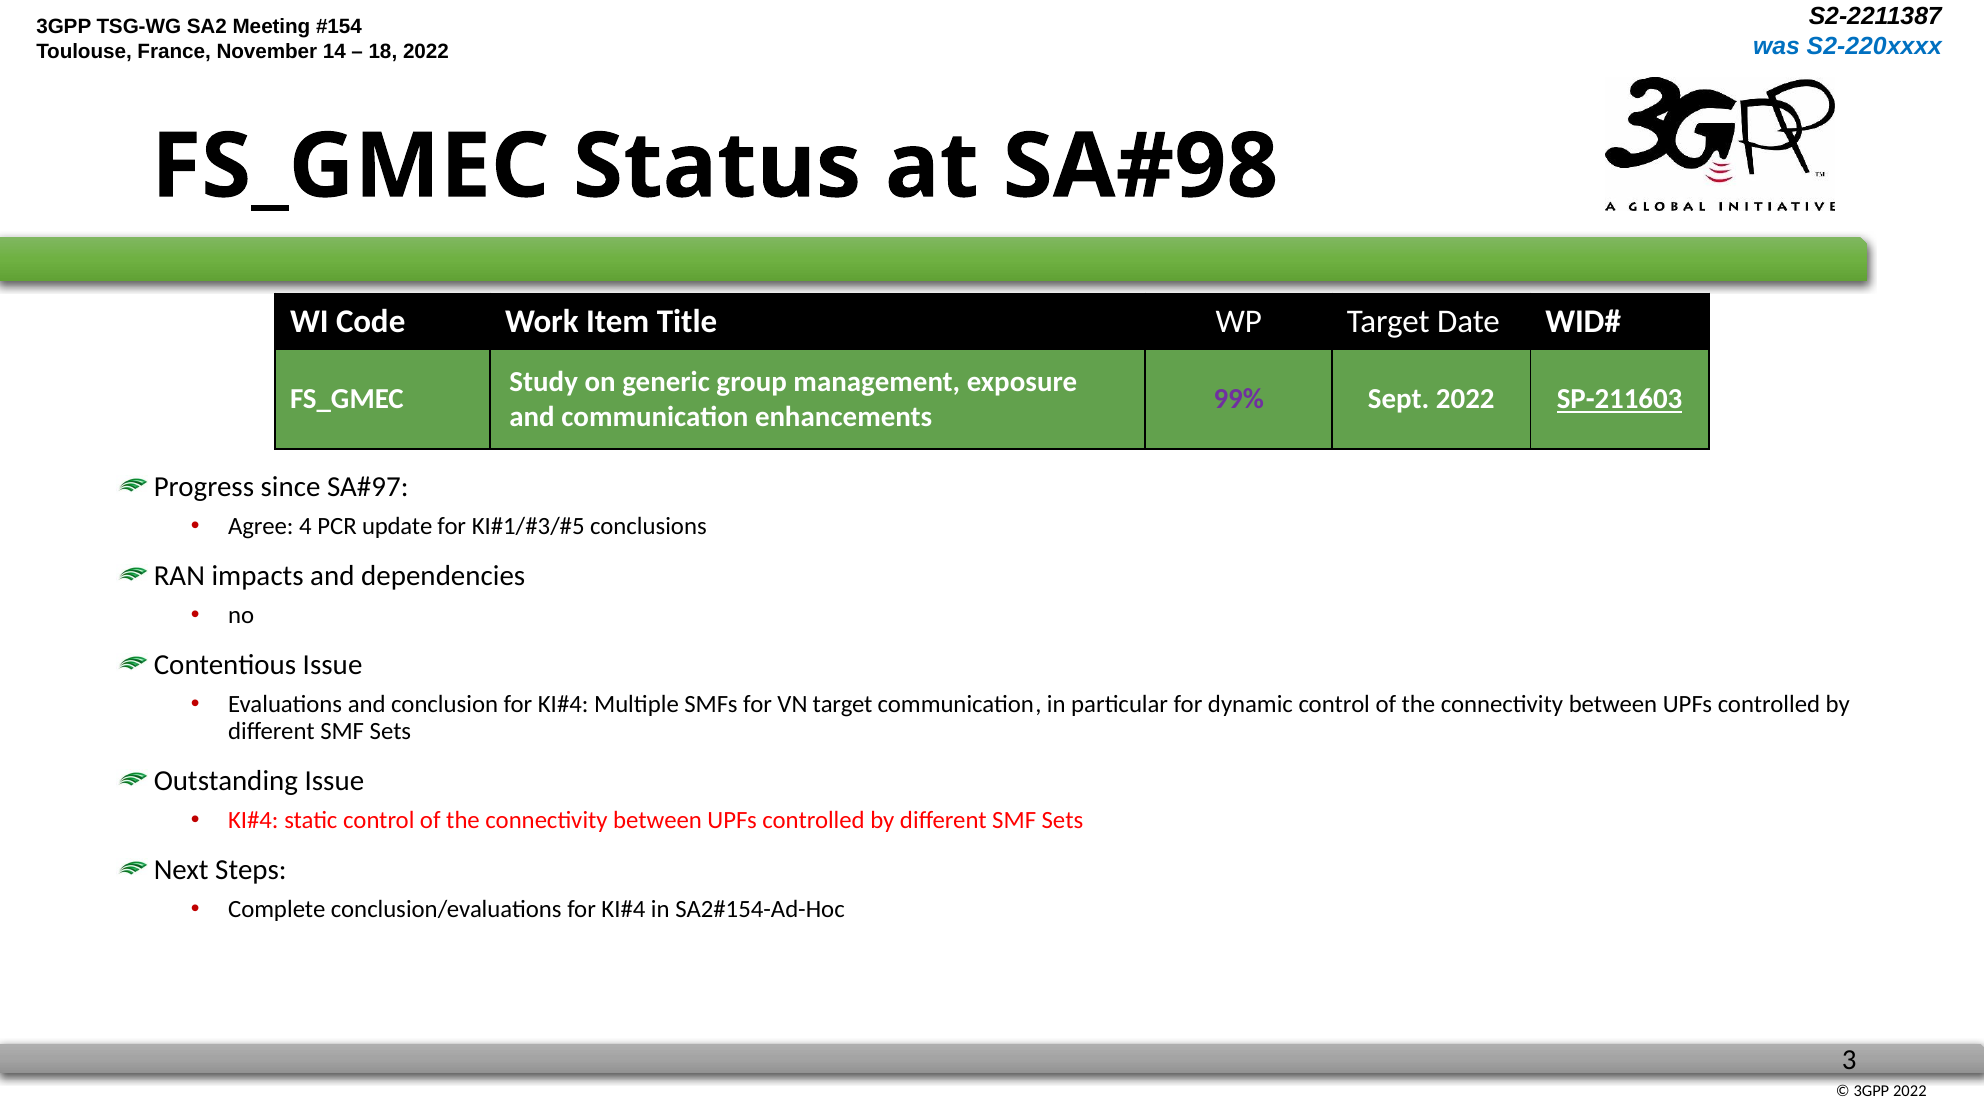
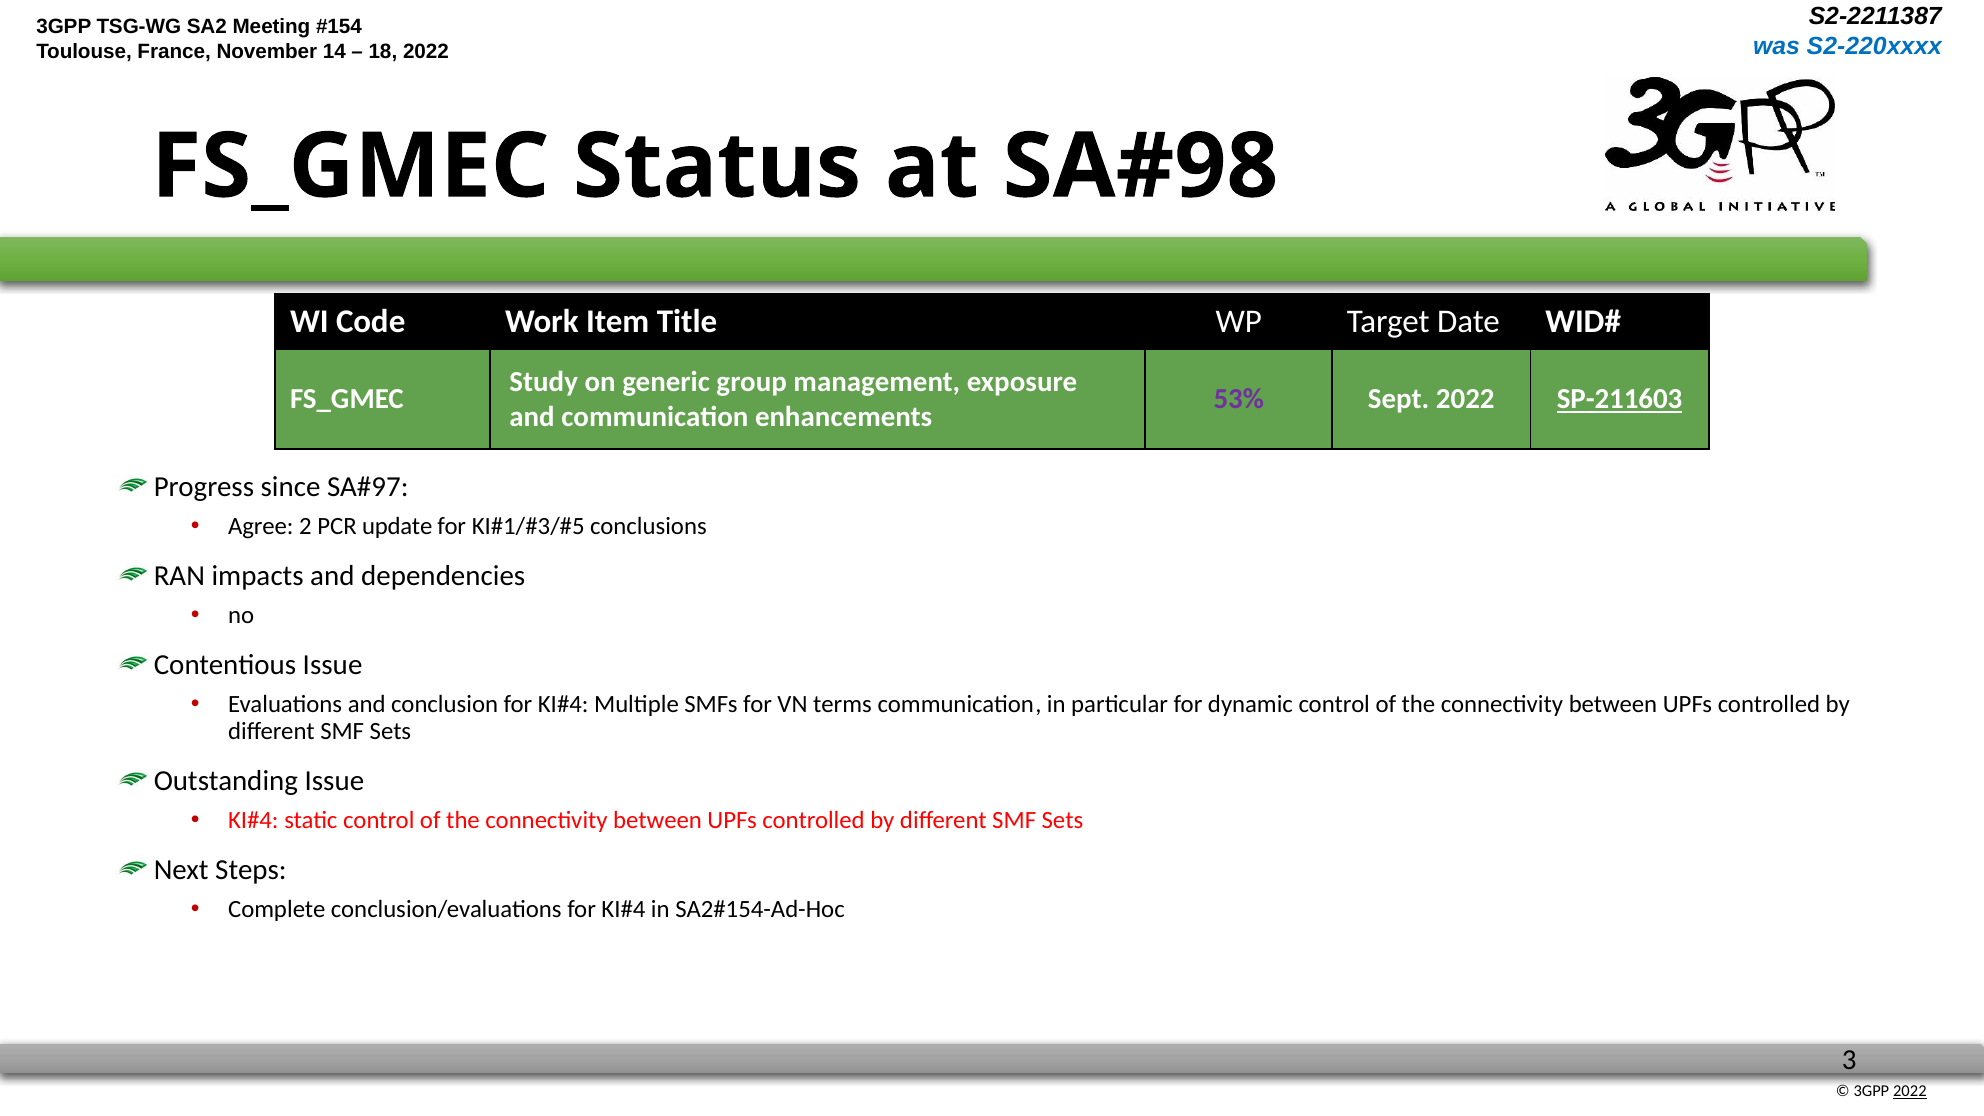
99%: 99% -> 53%
4: 4 -> 2
VN target: target -> terms
2022 at (1910, 1091) underline: none -> present
